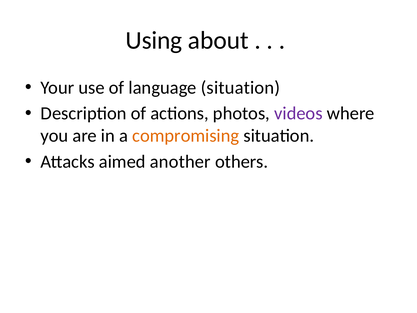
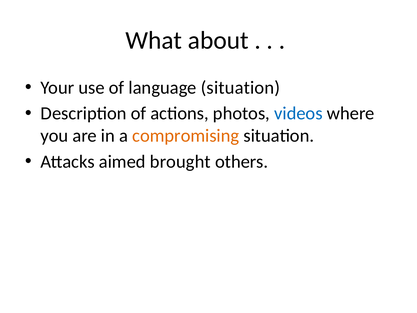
Using: Using -> What
videos colour: purple -> blue
another: another -> brought
